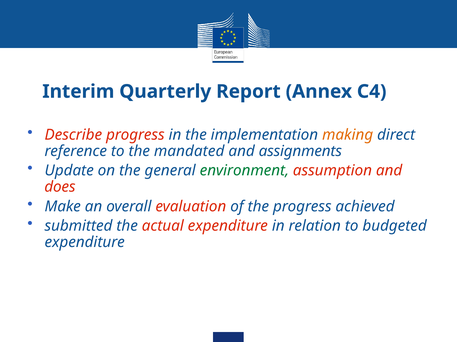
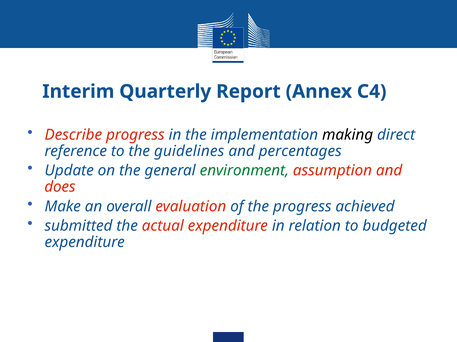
making colour: orange -> black
mandated: mandated -> guidelines
assignments: assignments -> percentages
